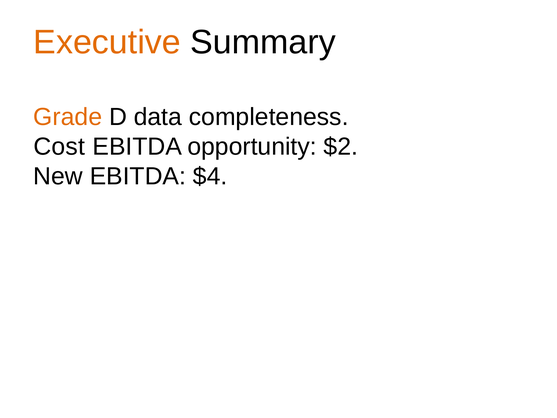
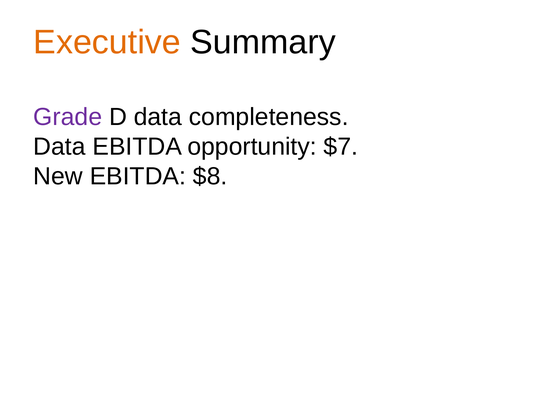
Grade colour: orange -> purple
Cost at (59, 147): Cost -> Data
$2: $2 -> $7
$4: $4 -> $8
